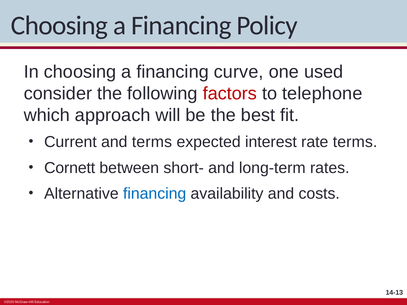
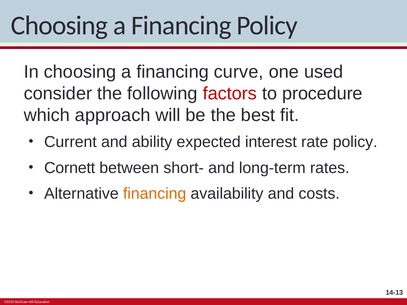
telephone: telephone -> procedure
and terms: terms -> ability
rate terms: terms -> policy
financing at (155, 194) colour: blue -> orange
